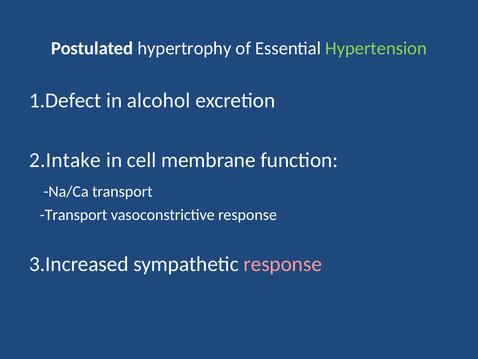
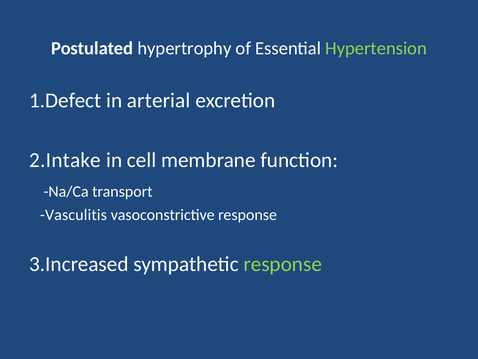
alcohol: alcohol -> arterial
Transport at (74, 215): Transport -> Vasculitis
response at (283, 264) colour: pink -> light green
